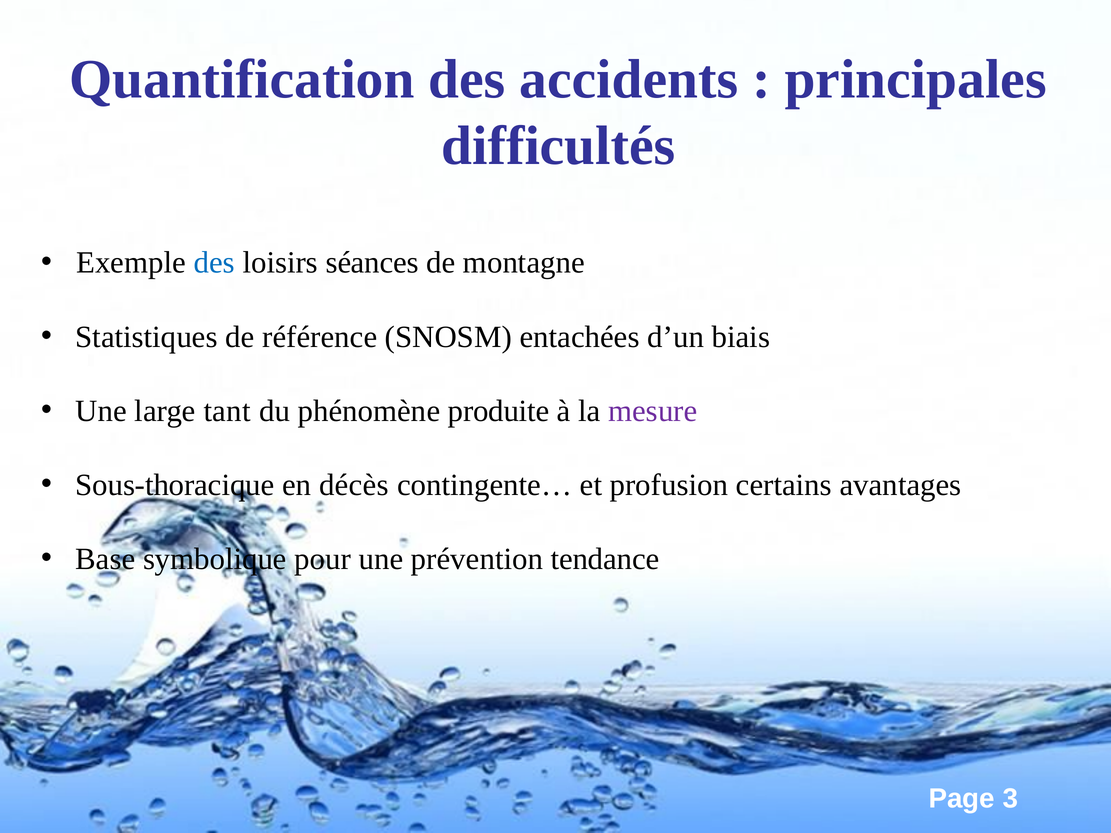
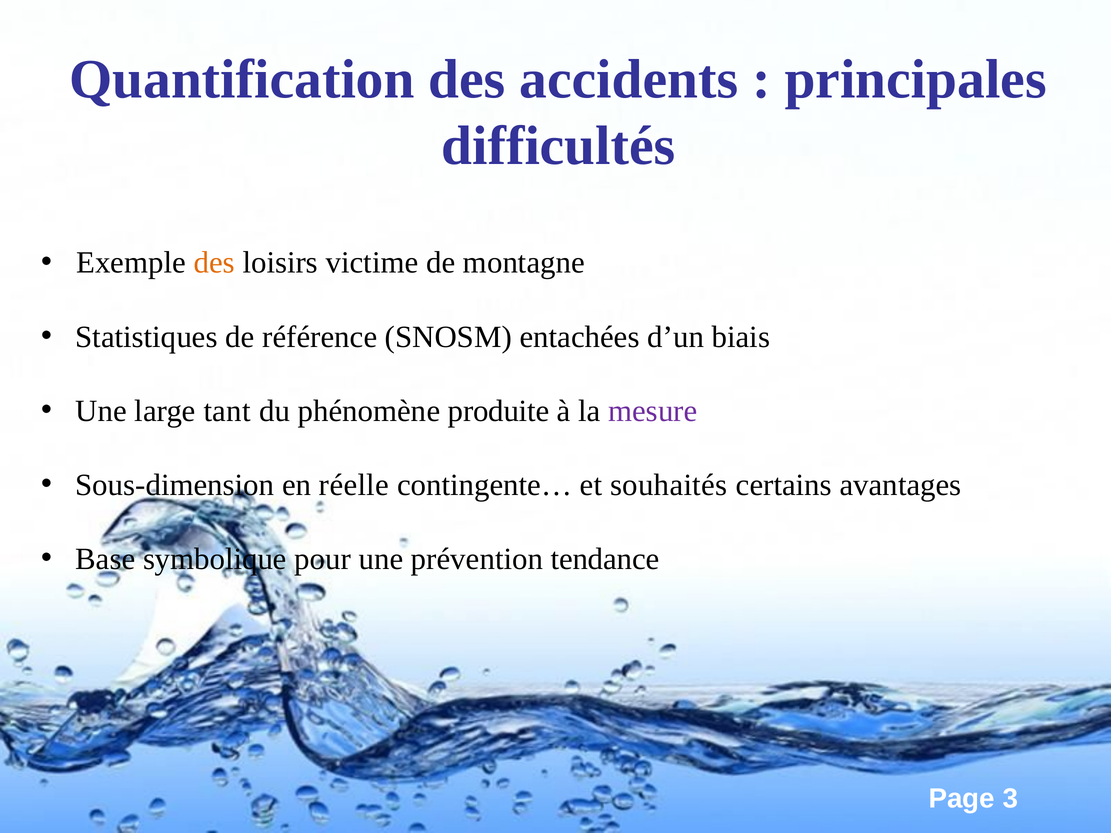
des at (214, 263) colour: blue -> orange
séances: séances -> victime
Sous-thoracique: Sous-thoracique -> Sous-dimension
décès: décès -> réelle
profusion: profusion -> souhaités
